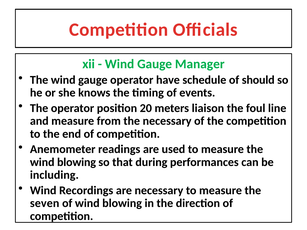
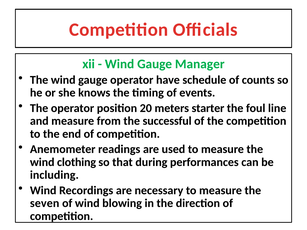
should: should -> counts
liaison: liaison -> starter
the necessary: necessary -> successful
blowing at (77, 162): blowing -> clothing
